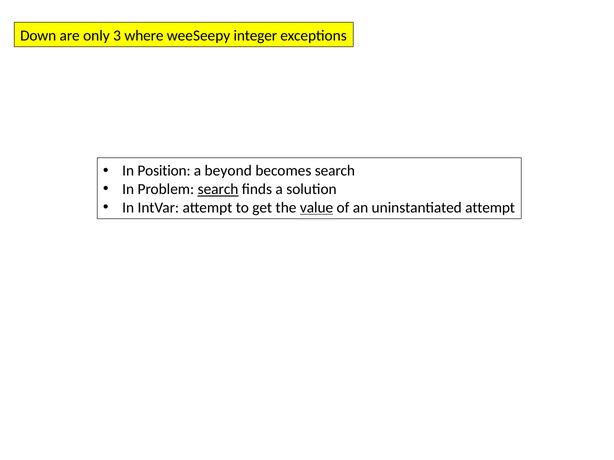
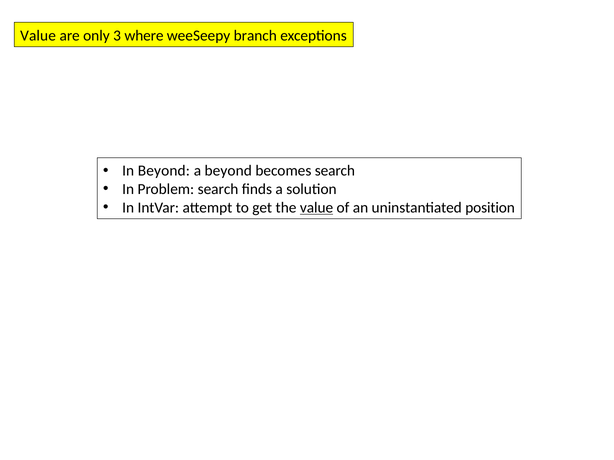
Down at (38, 36): Down -> Value
integer: integer -> branch
In Position: Position -> Beyond
search at (218, 189) underline: present -> none
uninstantiated attempt: attempt -> position
